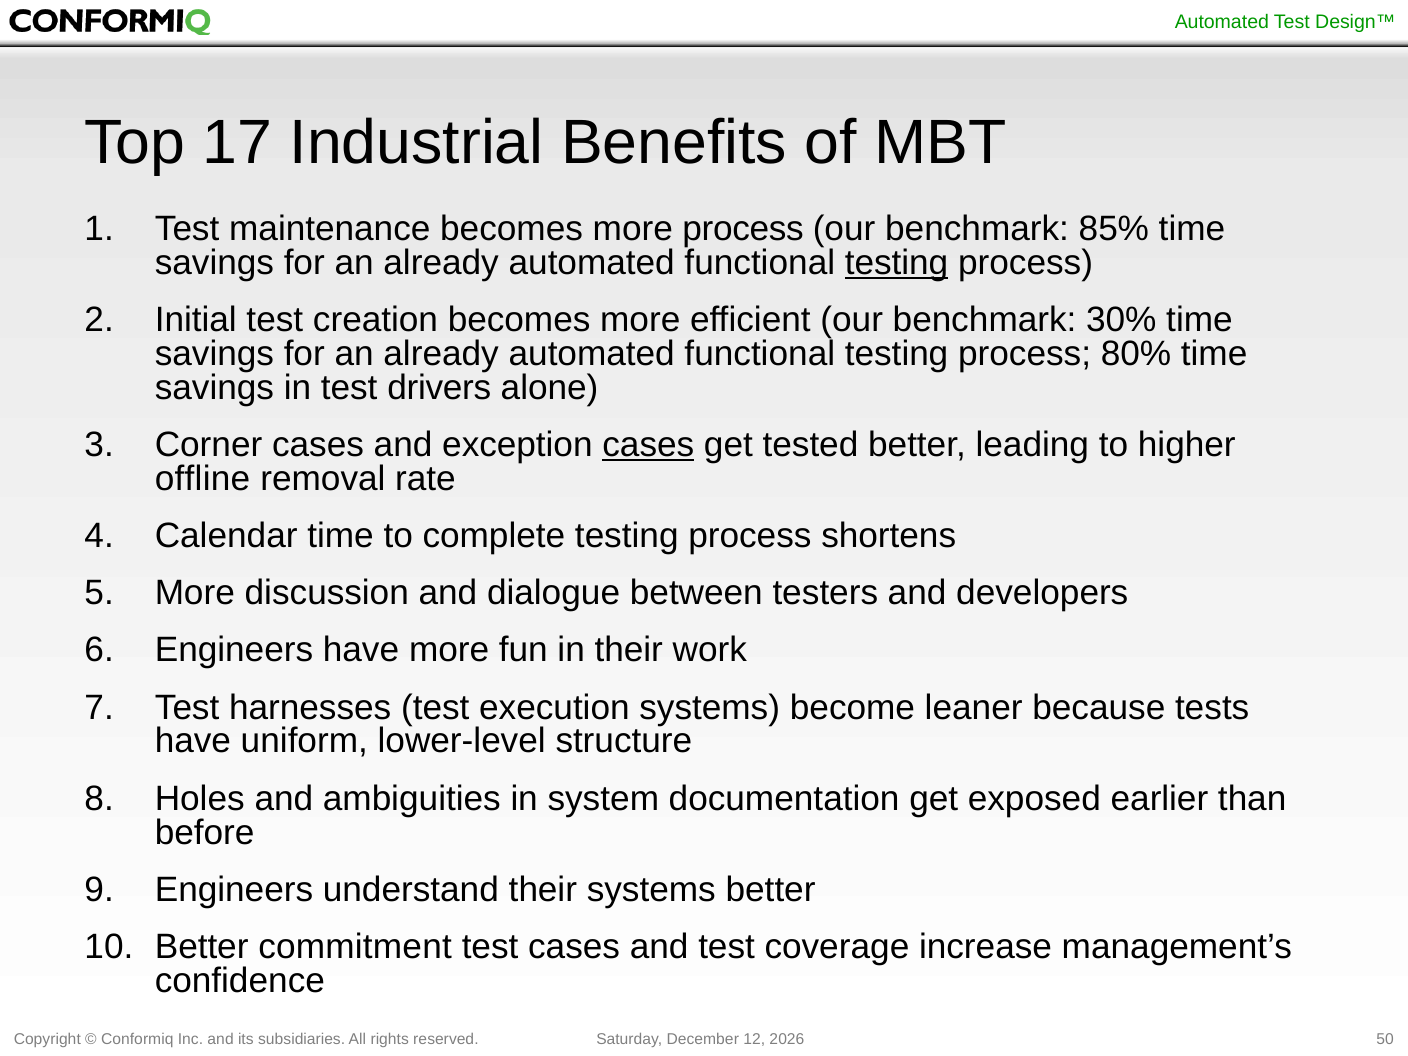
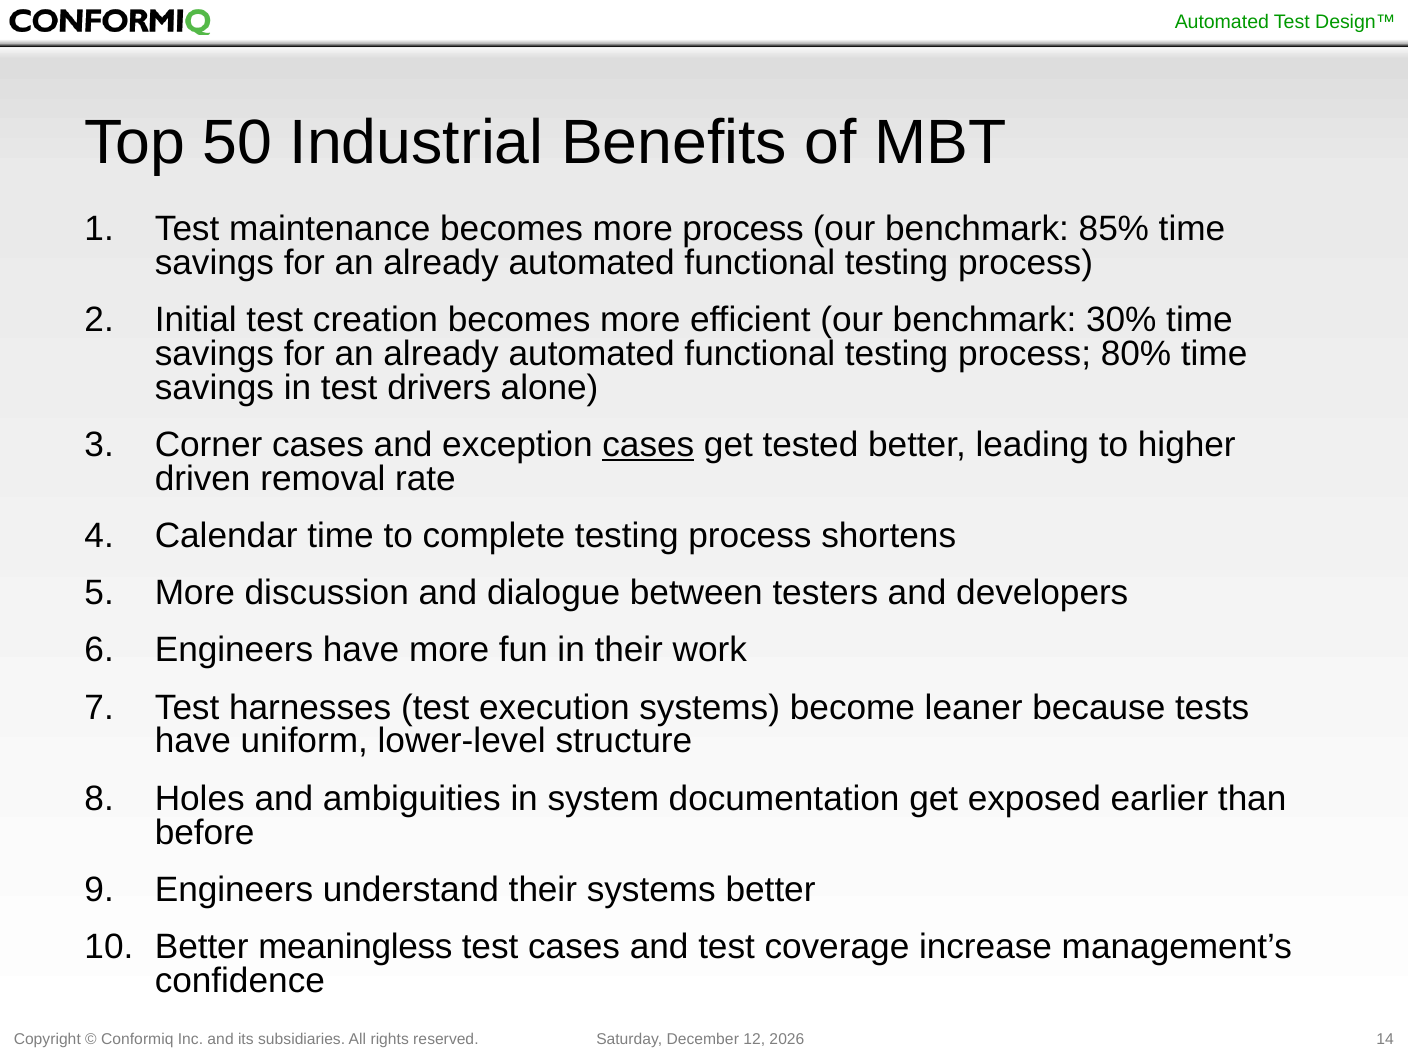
17: 17 -> 50
testing at (897, 263) underline: present -> none
offline: offline -> driven
commitment: commitment -> meaningless
50: 50 -> 14
